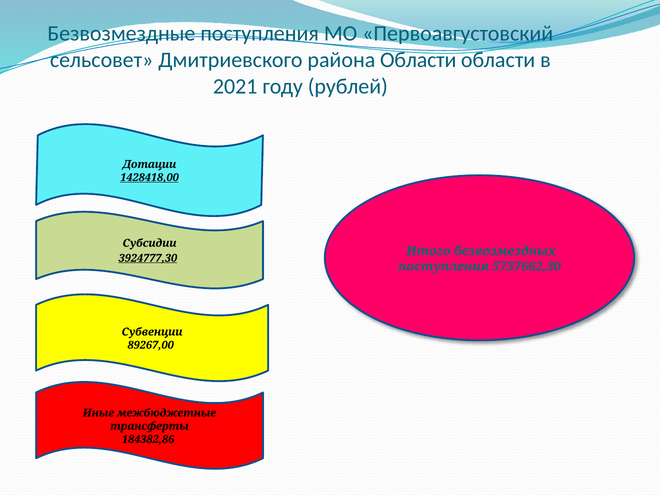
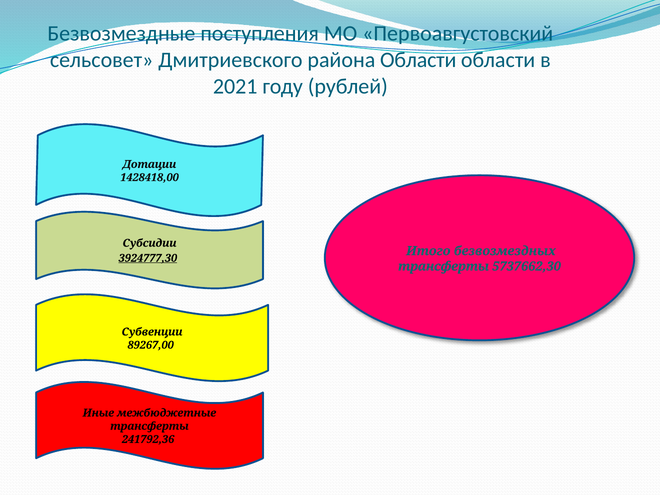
1428418,00 underline: present -> none
поступления at (443, 266): поступления -> трансферты
184382,86: 184382,86 -> 241792,36
